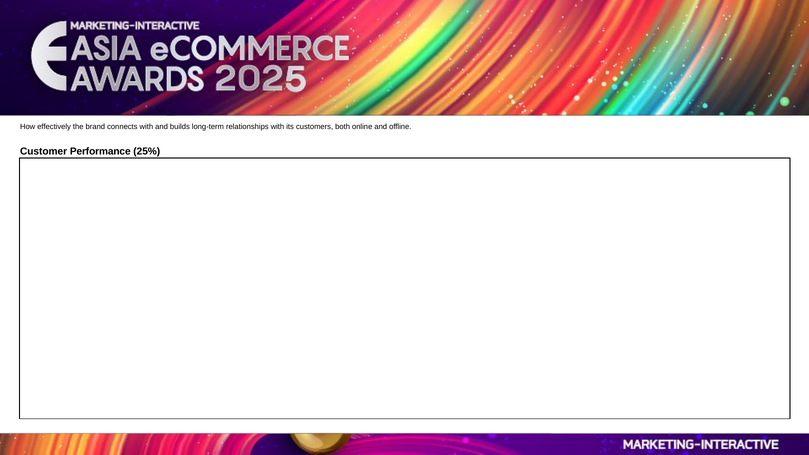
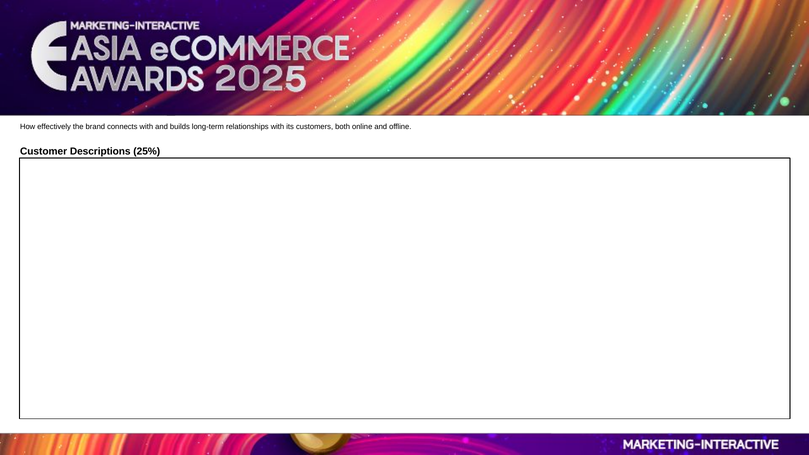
Performance: Performance -> Descriptions
